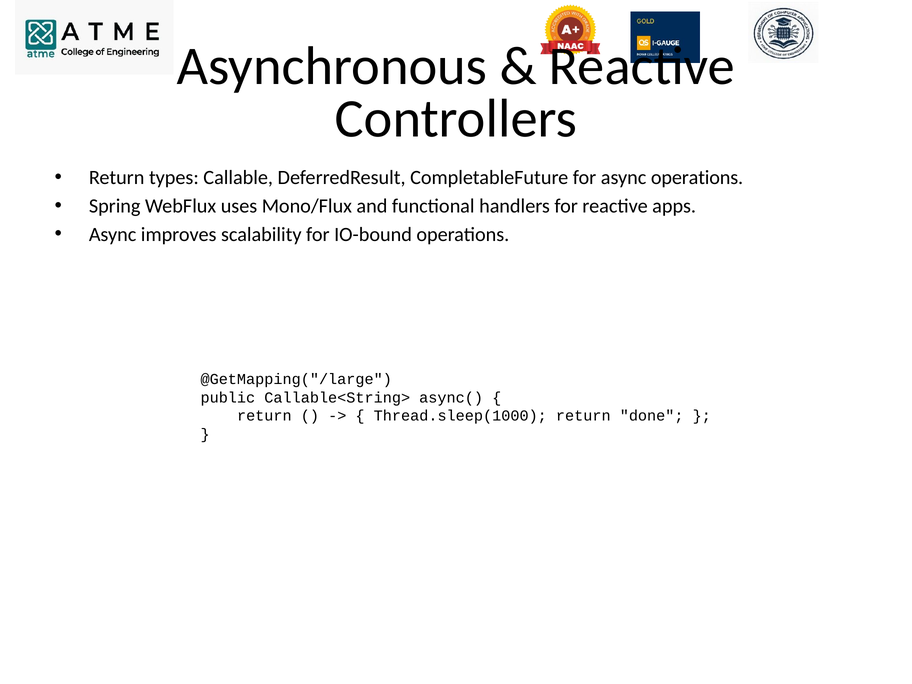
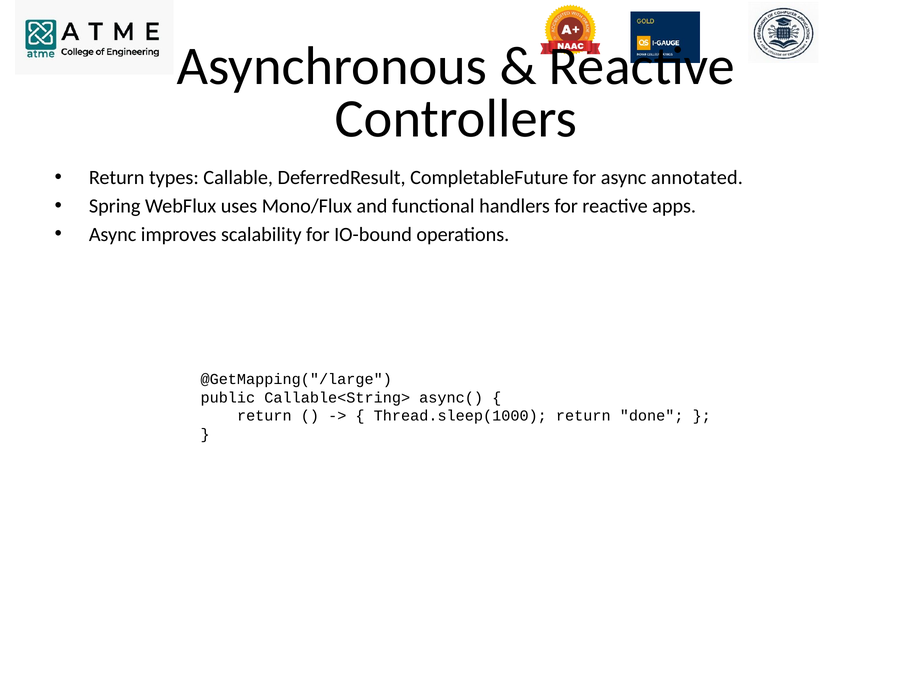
async operations: operations -> annotated
